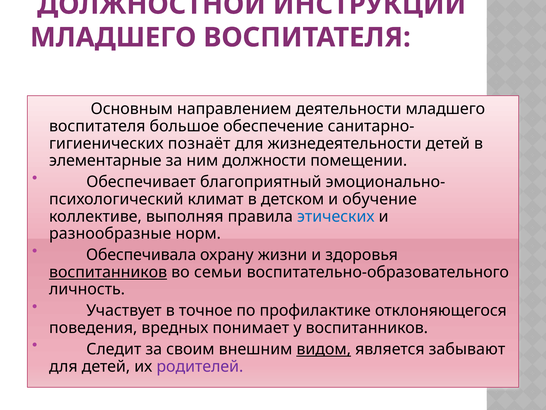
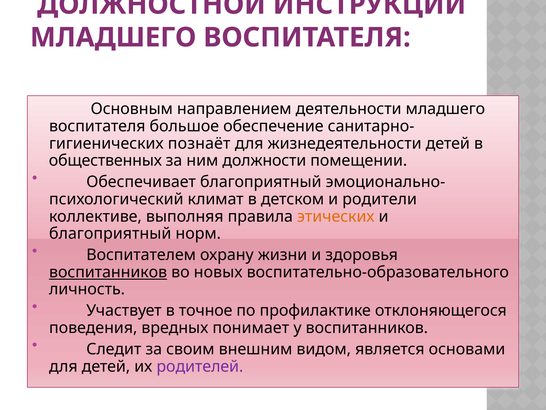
элементарные: элементарные -> общественных
обучение: обучение -> родители
этических colour: blue -> orange
разнообразные at (110, 233): разнообразные -> благоприятный
Обеспечивала: Обеспечивала -> Воспитателем
семьи: семьи -> новых
видом underline: present -> none
забывают: забывают -> основами
